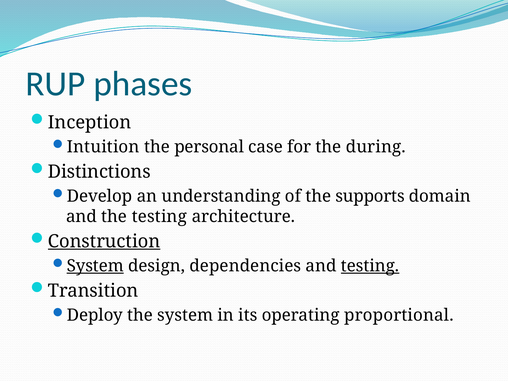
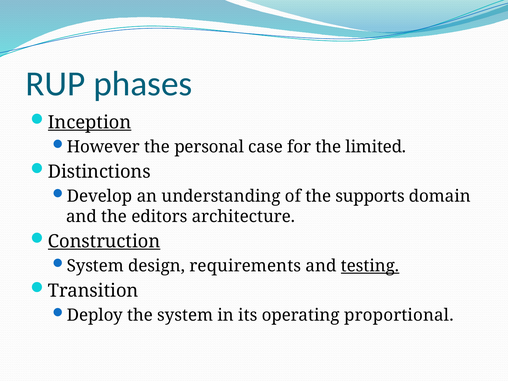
Inception underline: none -> present
Intuition: Intuition -> However
during: during -> limited
the testing: testing -> editors
System at (95, 266) underline: present -> none
dependencies: dependencies -> requirements
